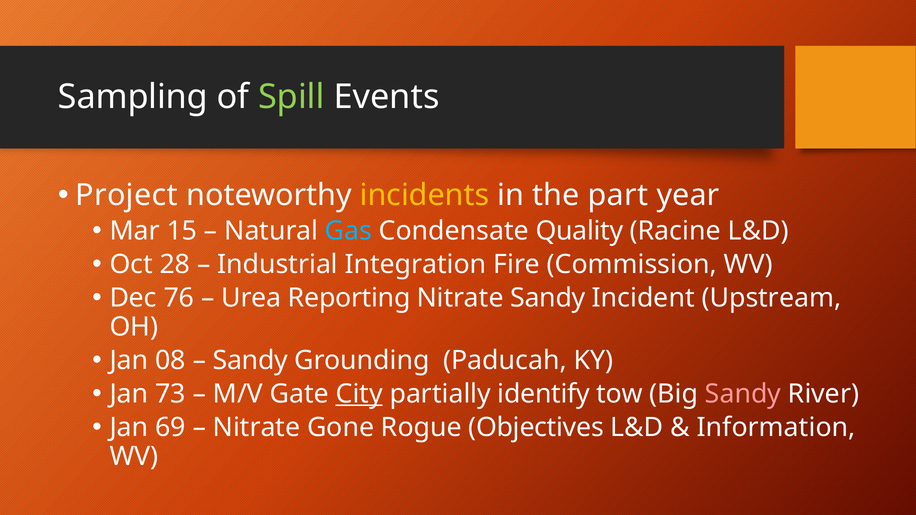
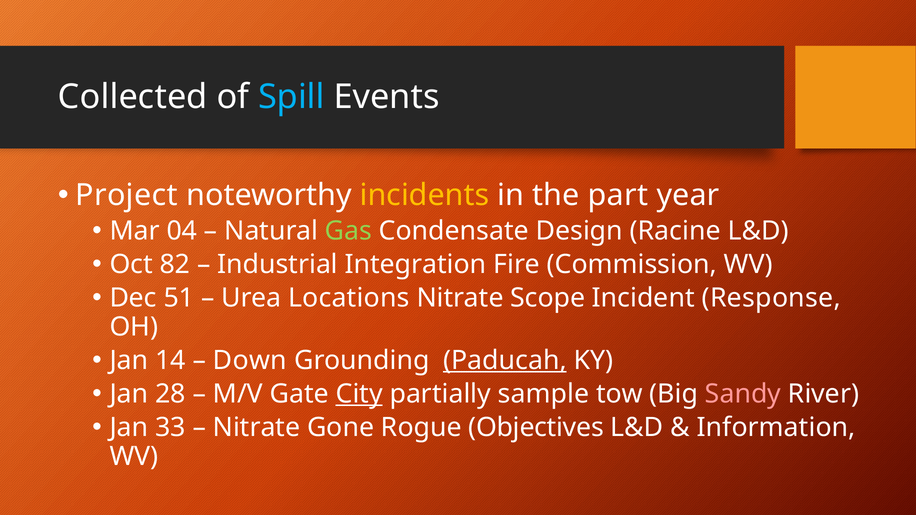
Sampling: Sampling -> Collected
Spill colour: light green -> light blue
15: 15 -> 04
Gas colour: light blue -> light green
Quality: Quality -> Design
28: 28 -> 82
76: 76 -> 51
Reporting: Reporting -> Locations
Nitrate Sandy: Sandy -> Scope
Upstream: Upstream -> Response
08: 08 -> 14
Sandy at (250, 360): Sandy -> Down
Paducah underline: none -> present
73: 73 -> 28
identify: identify -> sample
69: 69 -> 33
